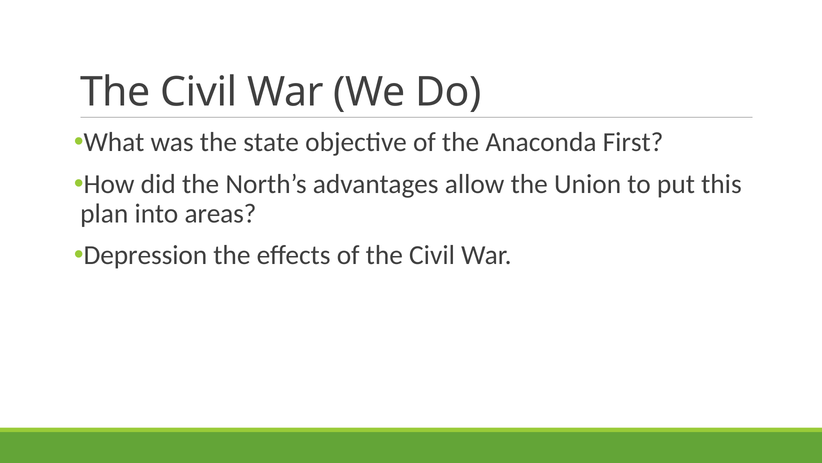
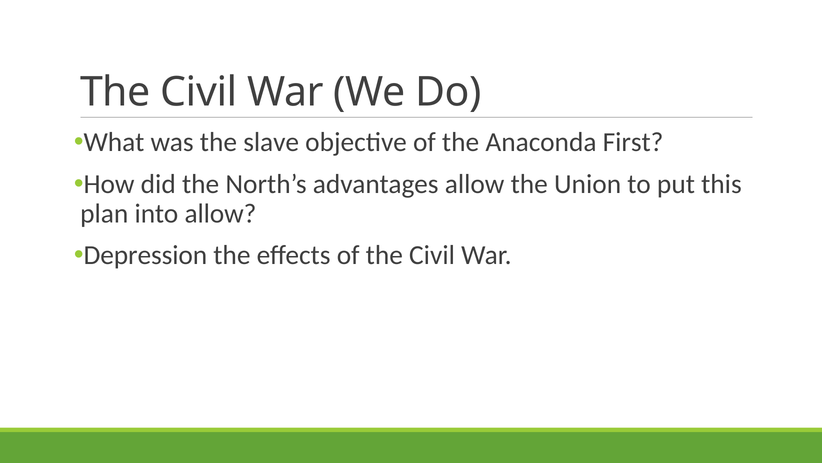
state: state -> slave
into areas: areas -> allow
